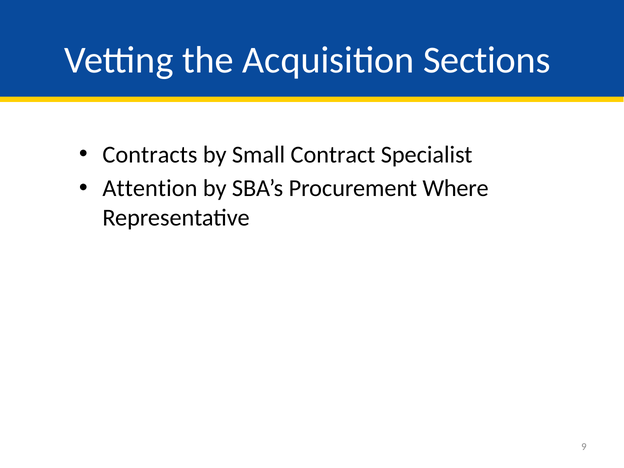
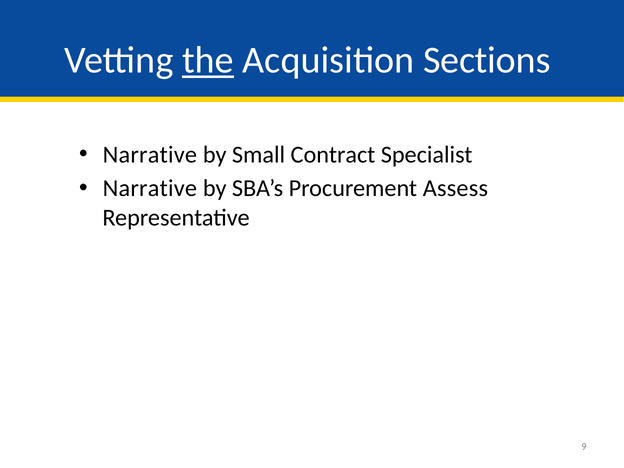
the underline: none -> present
Contracts at (150, 155): Contracts -> Narrative
Attention at (150, 188): Attention -> Narrative
Where: Where -> Assess
